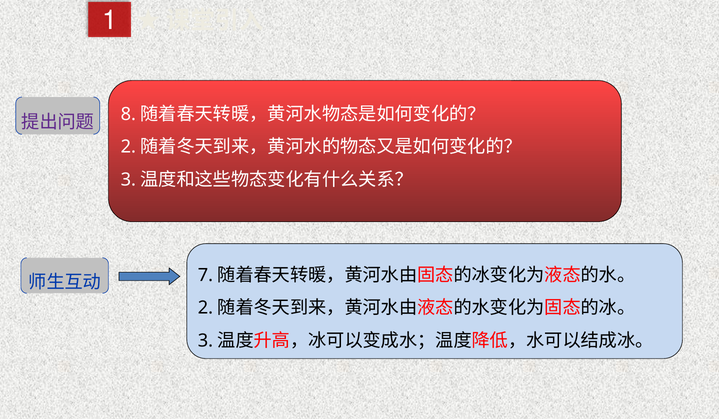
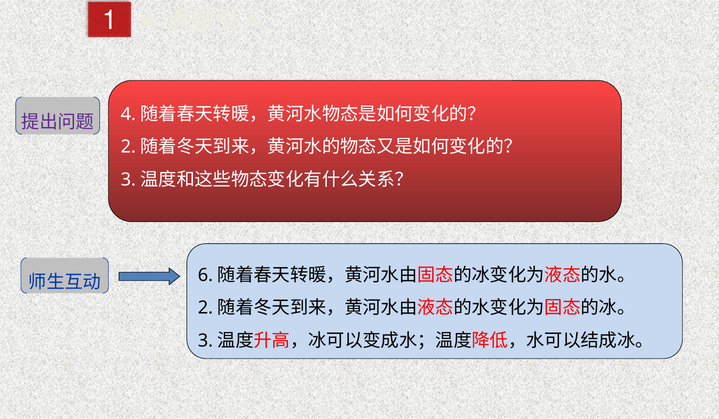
8: 8 -> 4
7: 7 -> 6
